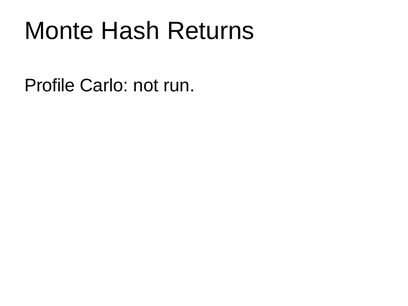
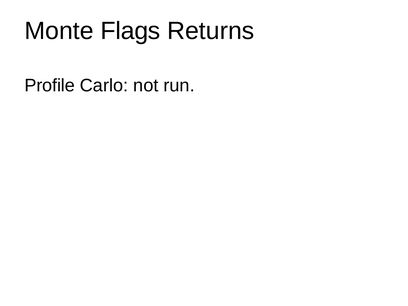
Hash: Hash -> Flags
